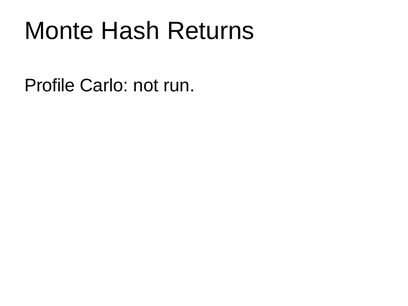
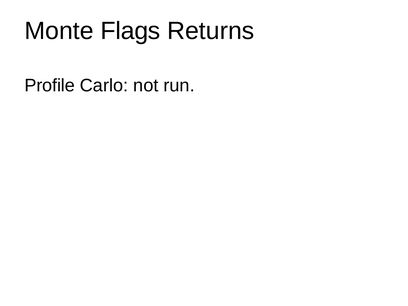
Hash: Hash -> Flags
